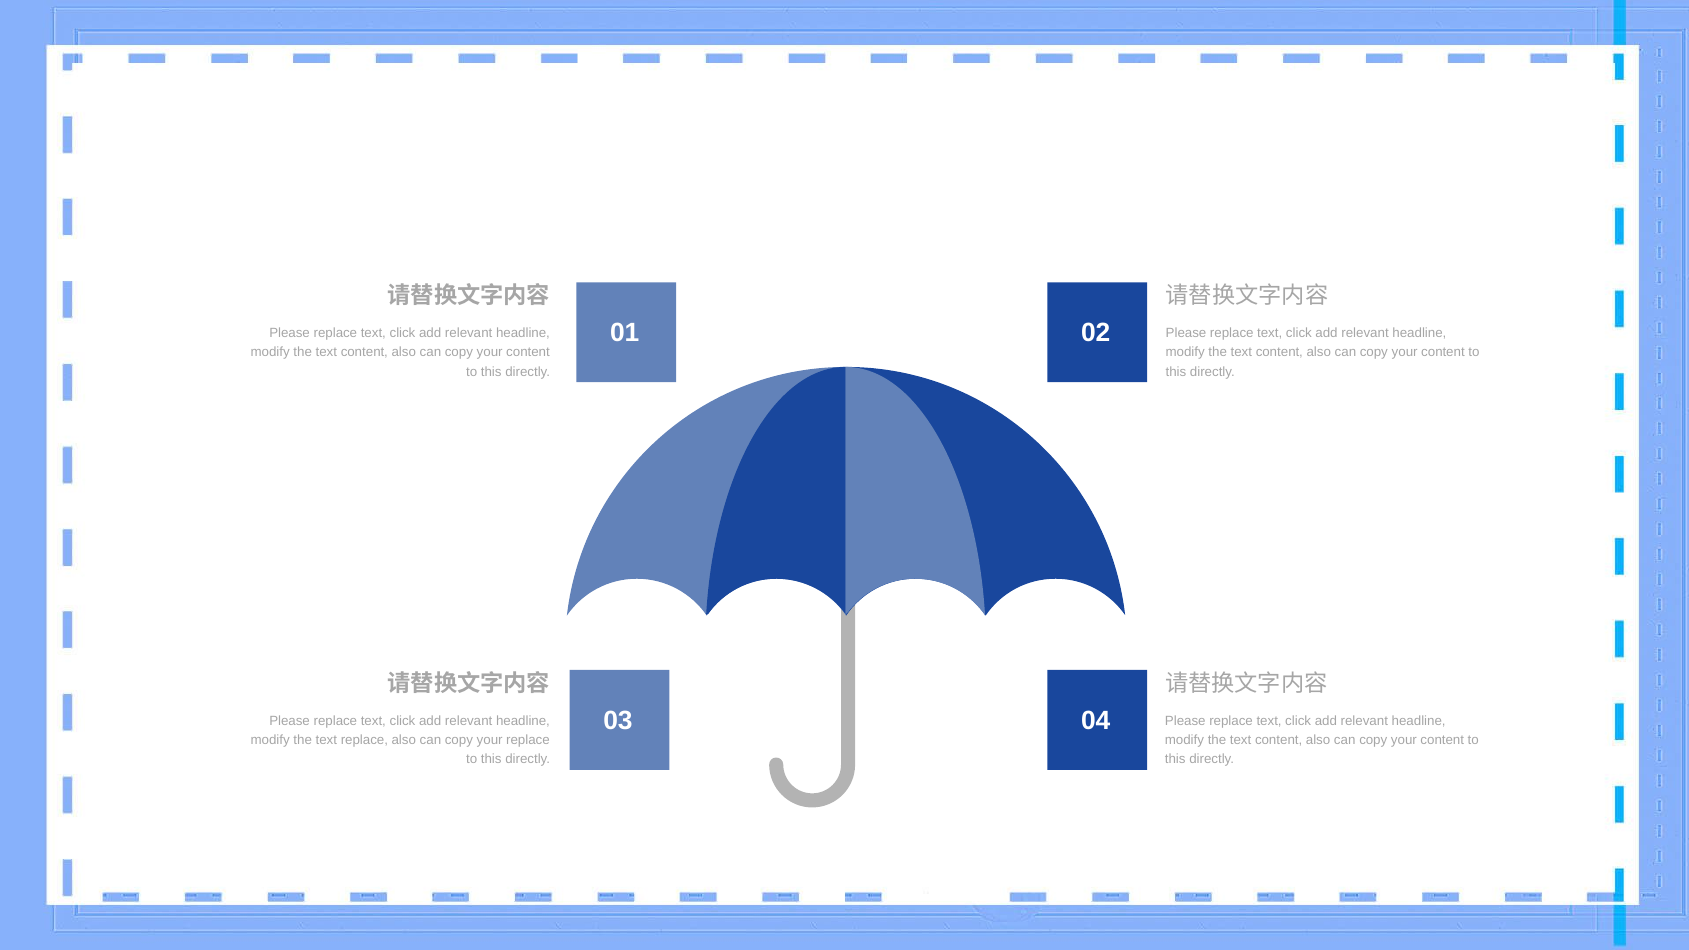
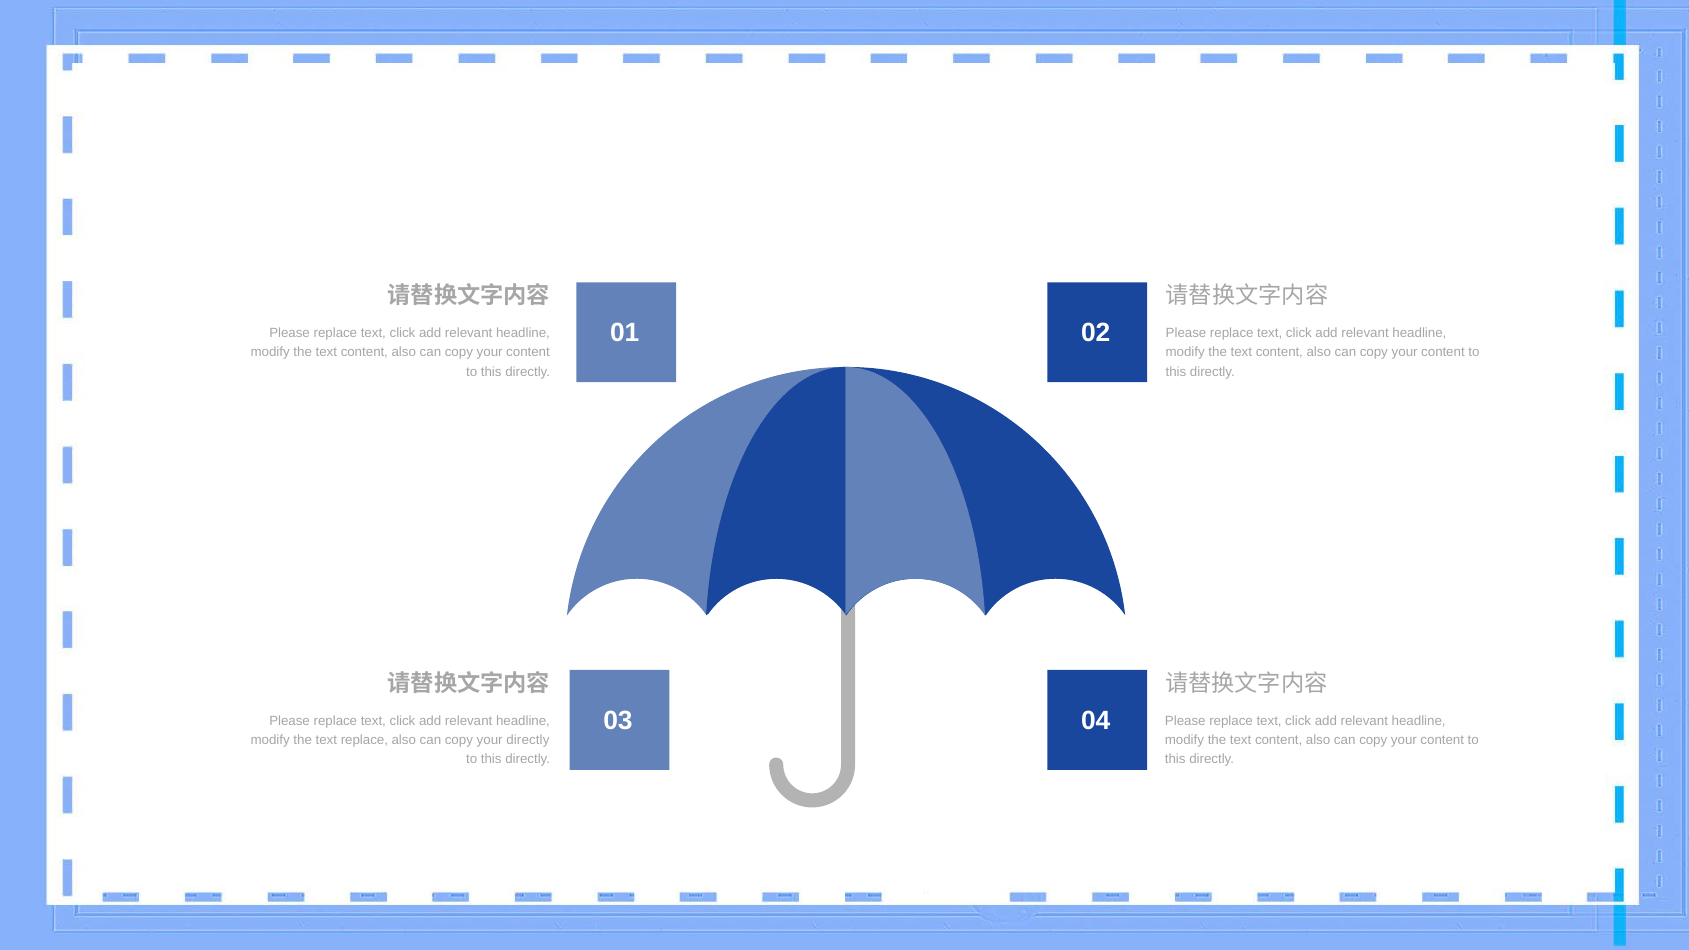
your replace: replace -> directly
